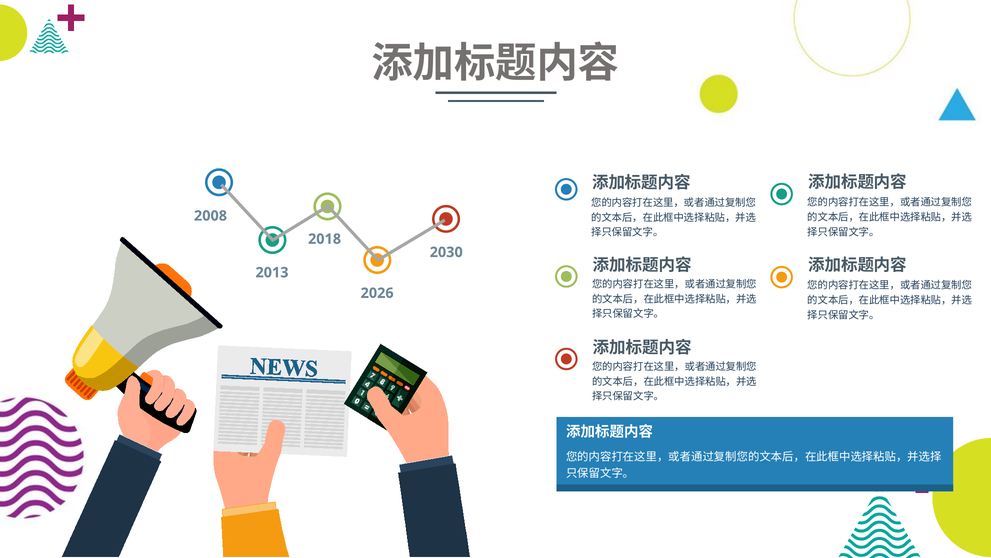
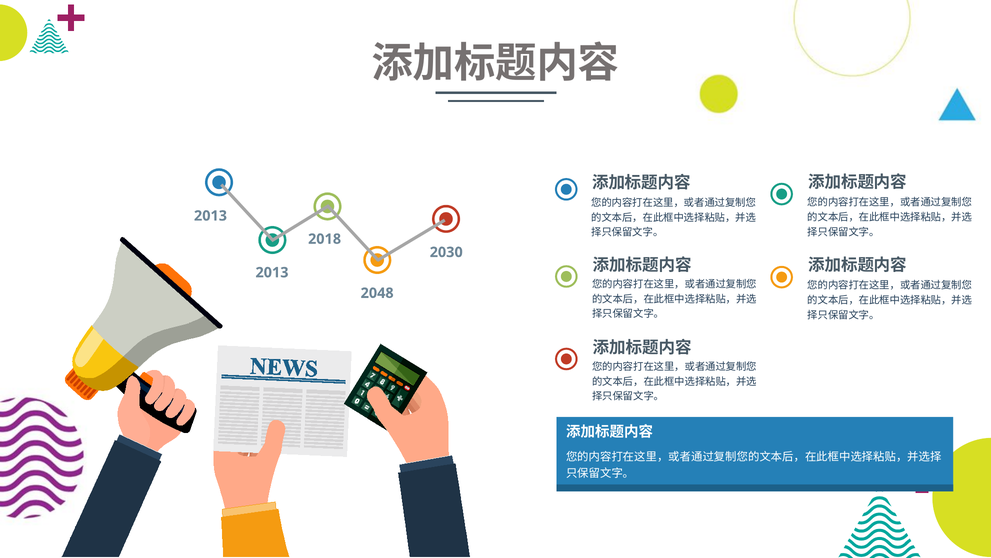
2008 at (210, 216): 2008 -> 2013
2026: 2026 -> 2048
